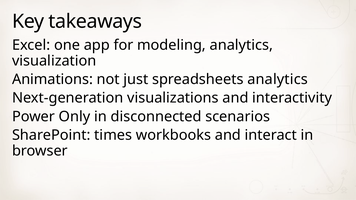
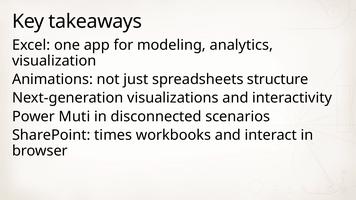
spreadsheets analytics: analytics -> structure
Only: Only -> Muti
